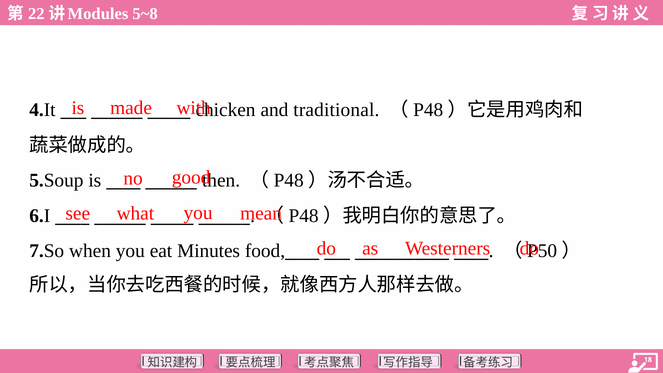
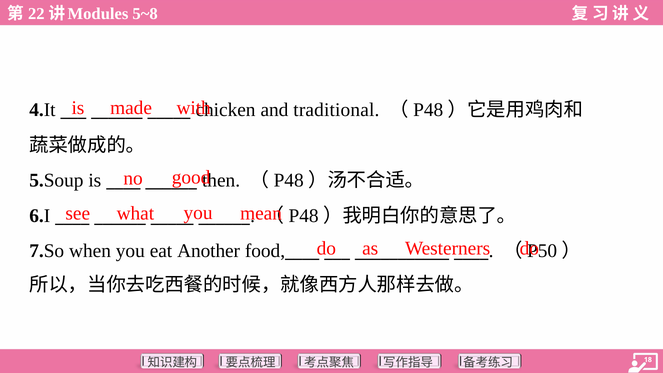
Minutes: Minutes -> Another
